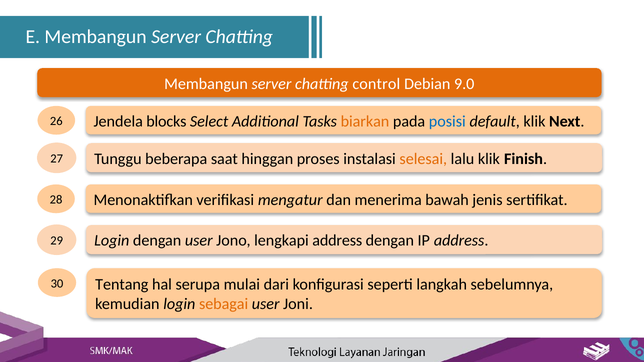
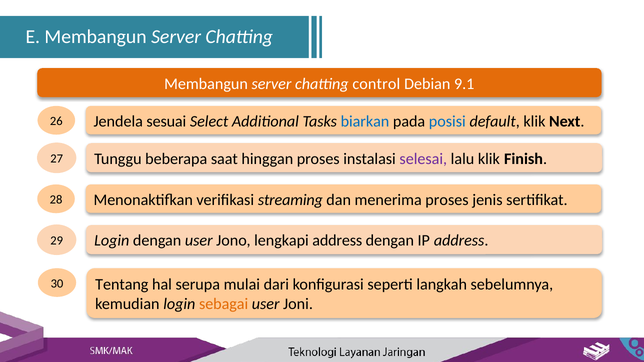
9.0: 9.0 -> 9.1
blocks: blocks -> sesuai
biarkan colour: orange -> blue
selesai colour: orange -> purple
mengatur: mengatur -> streaming
menerima bawah: bawah -> proses
